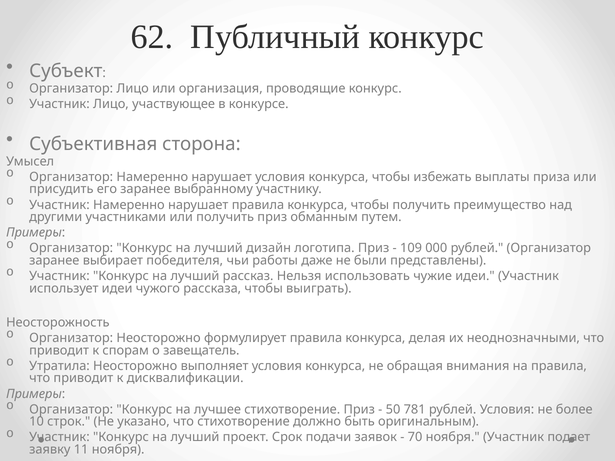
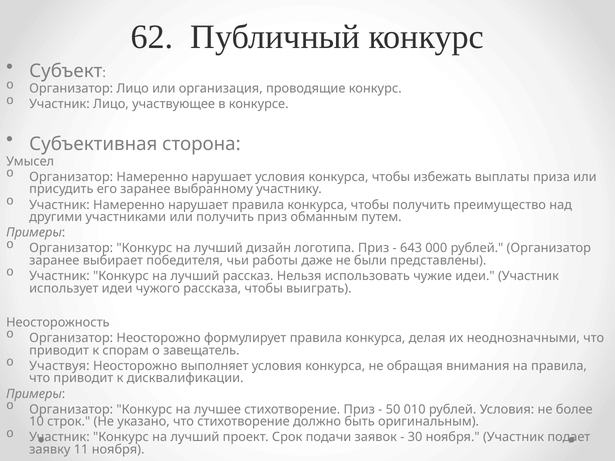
109: 109 -> 643
Утратила: Утратила -> Участвуя
781: 781 -> 010
70: 70 -> 30
